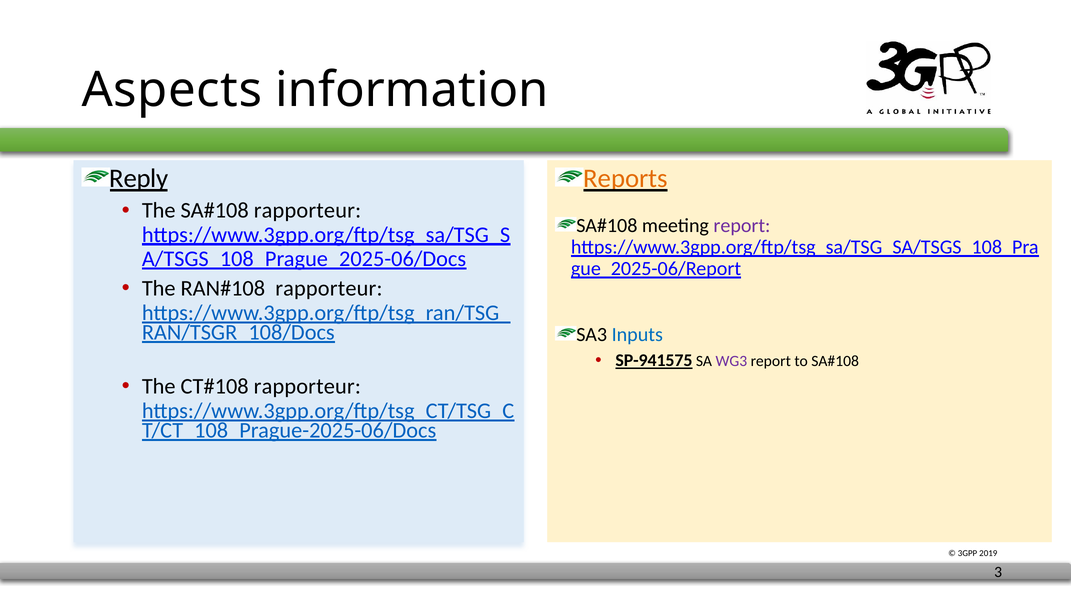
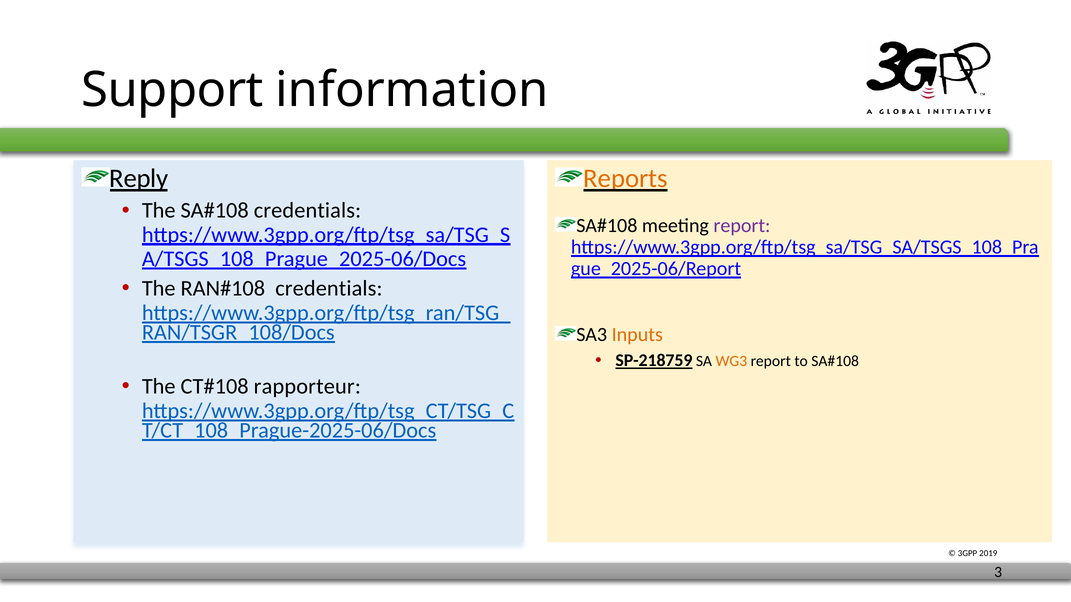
Aspects: Aspects -> Support
rapporteur at (307, 211): rapporteur -> credentials
rapporteur at (329, 289): rapporteur -> credentials
Inputs colour: blue -> orange
SP-941575: SP-941575 -> SP-218759
WG3 colour: purple -> orange
